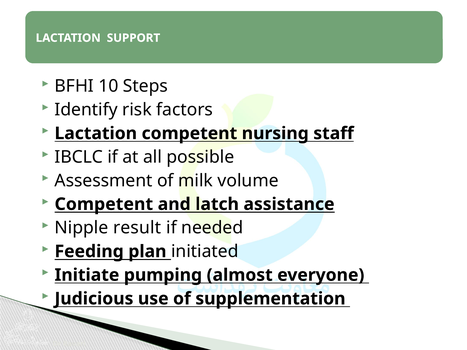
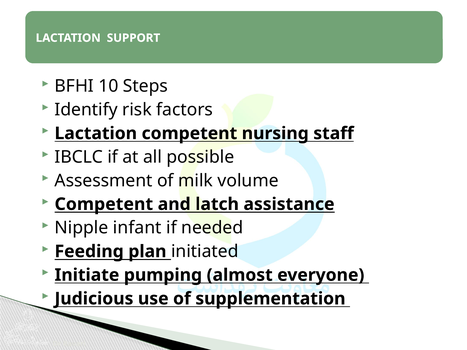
result: result -> infant
